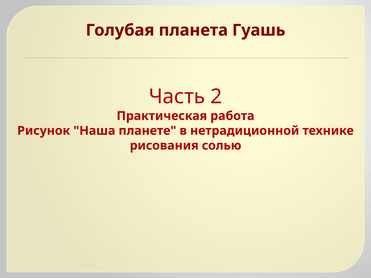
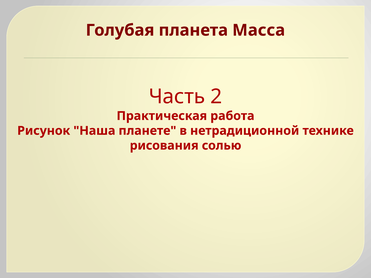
Гуашь: Гуашь -> Масса
